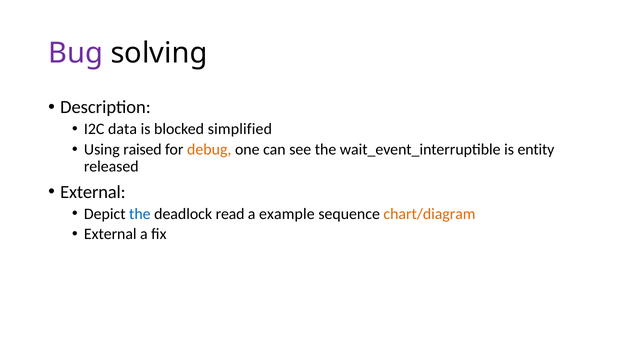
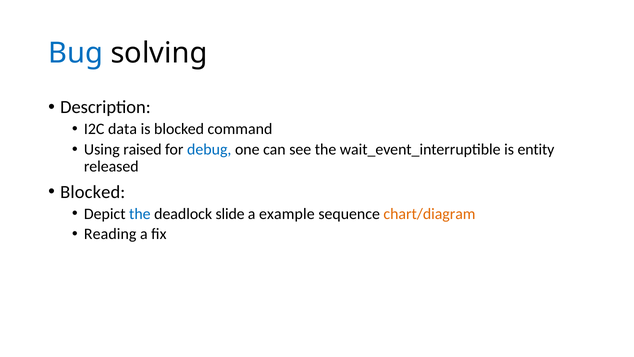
Bug colour: purple -> blue
simplified: simplified -> command
debug colour: orange -> blue
External at (93, 192): External -> Blocked
read: read -> slide
External at (110, 234): External -> Reading
